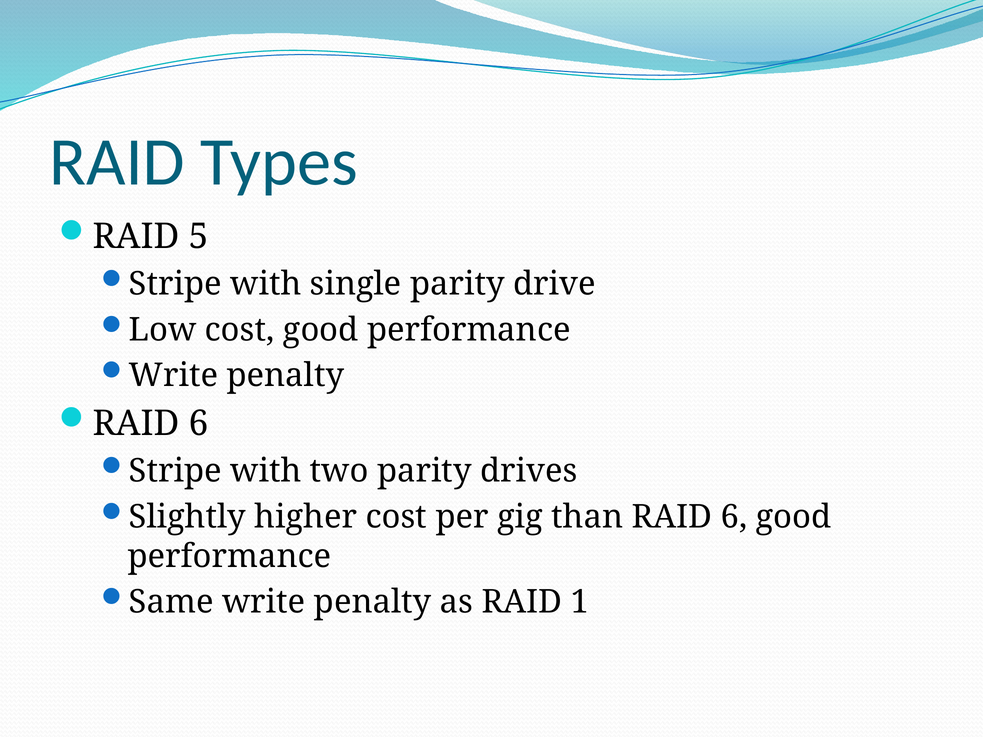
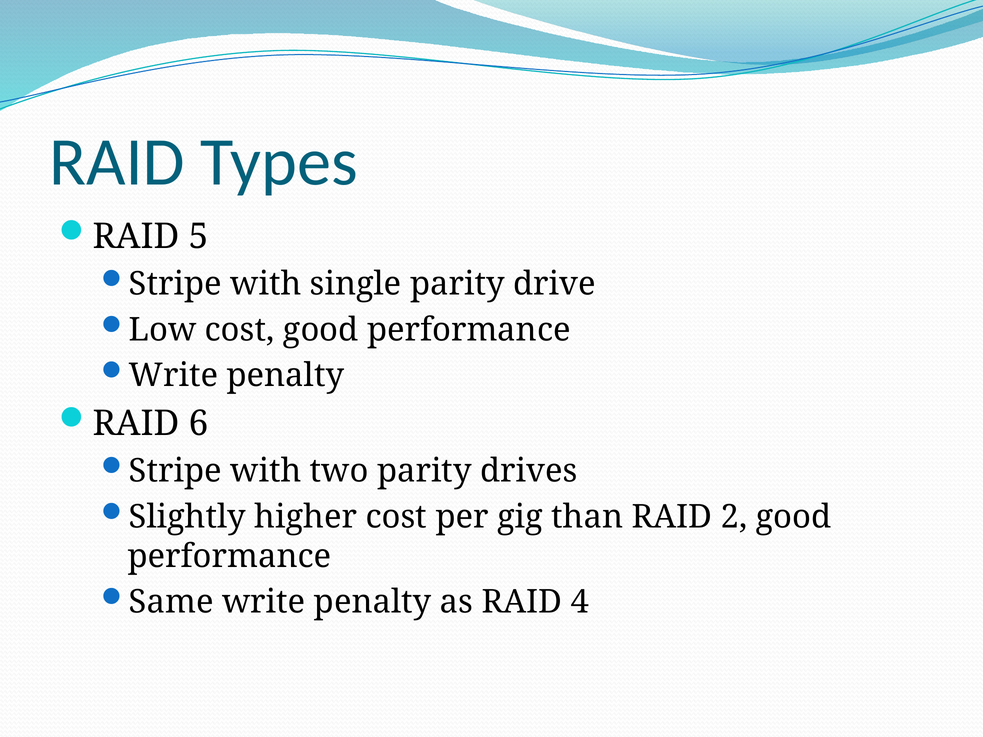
than RAID 6: 6 -> 2
1: 1 -> 4
